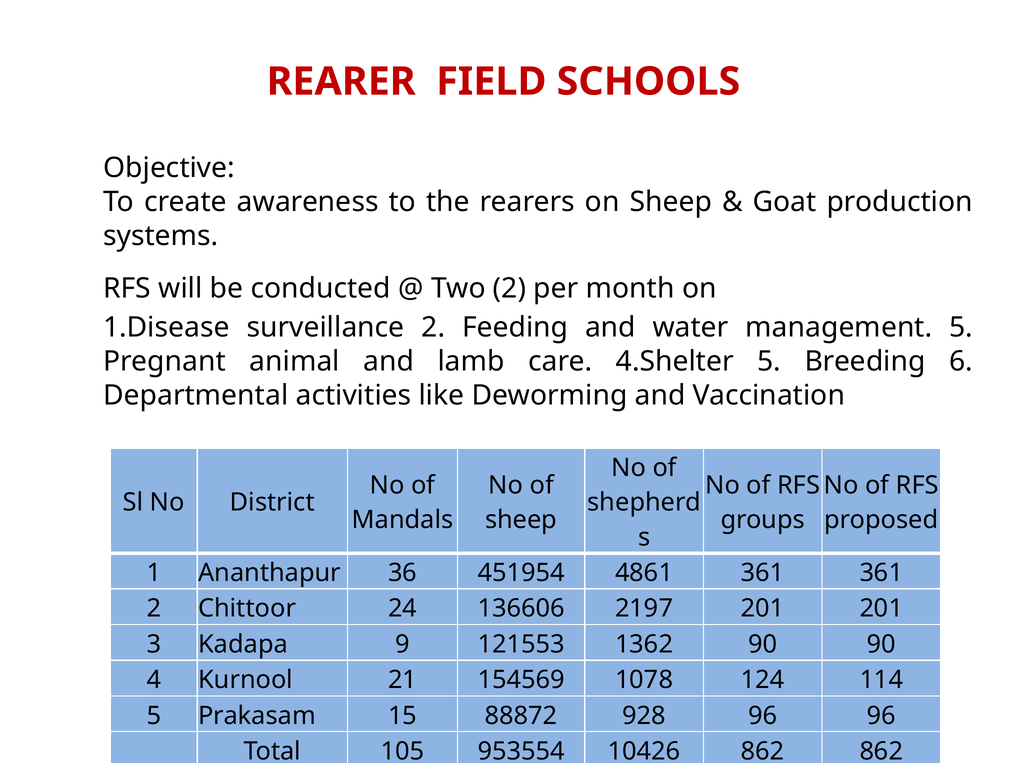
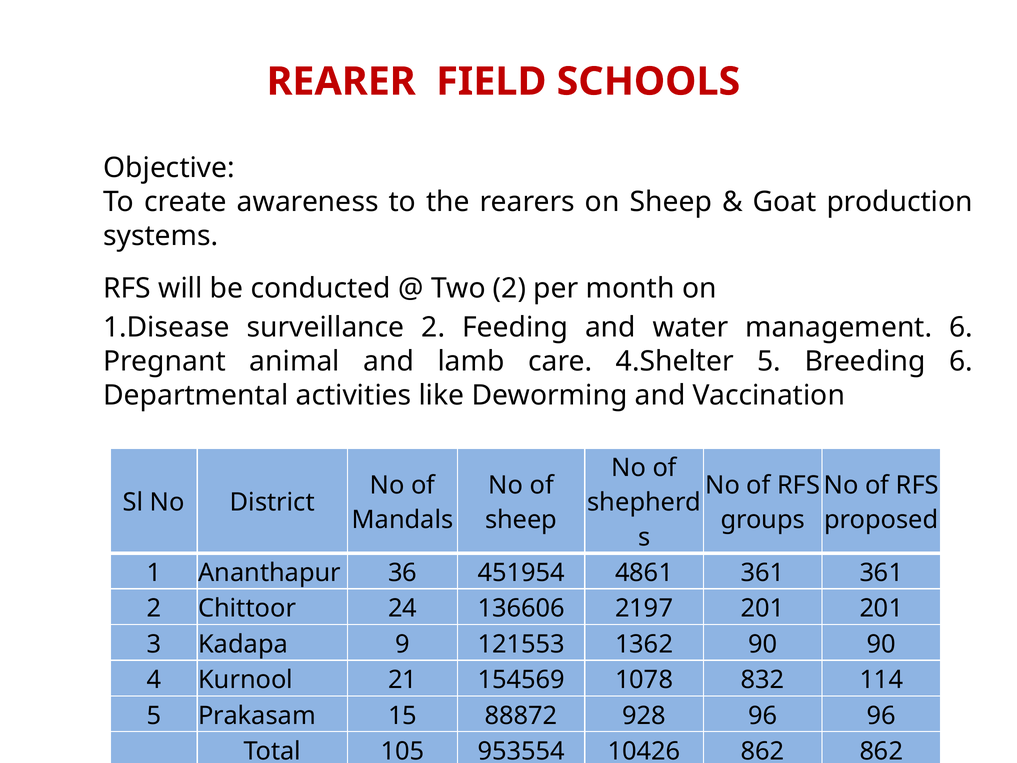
management 5: 5 -> 6
124: 124 -> 832
